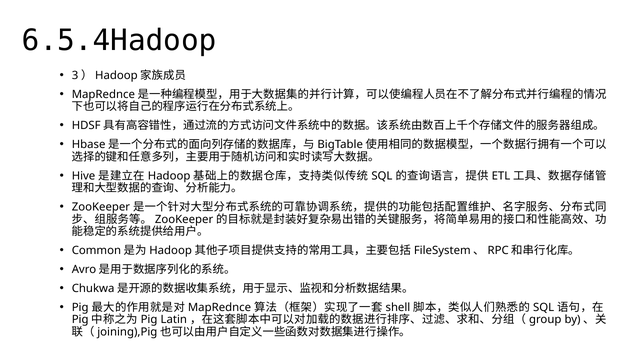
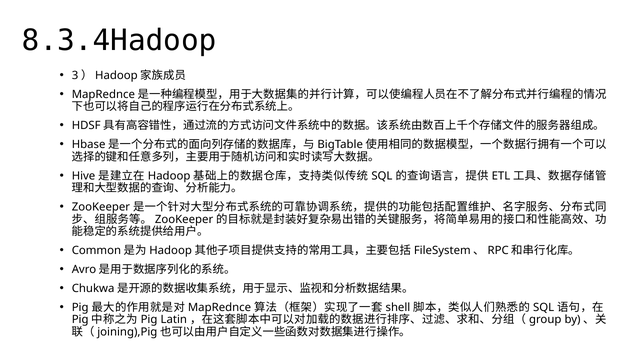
6.5.4Hadoop: 6.5.4Hadoop -> 8.3.4Hadoop
